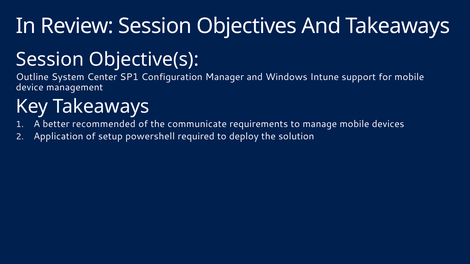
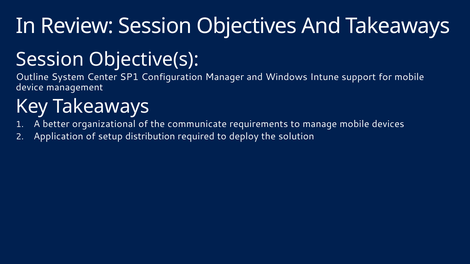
recommended: recommended -> organizational
powershell: powershell -> distribution
